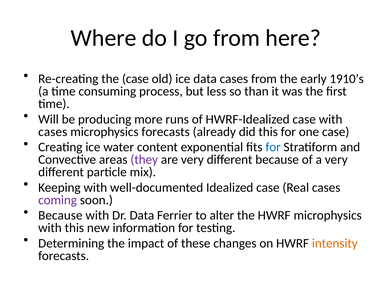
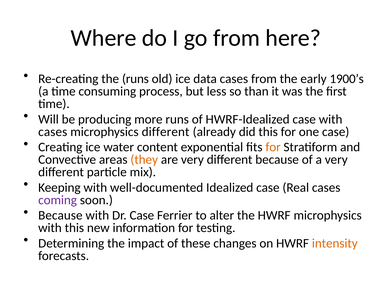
the case: case -> runs
1910’s: 1910’s -> 1900’s
microphysics forecasts: forecasts -> different
for at (273, 147) colour: blue -> orange
they colour: purple -> orange
Dr Data: Data -> Case
